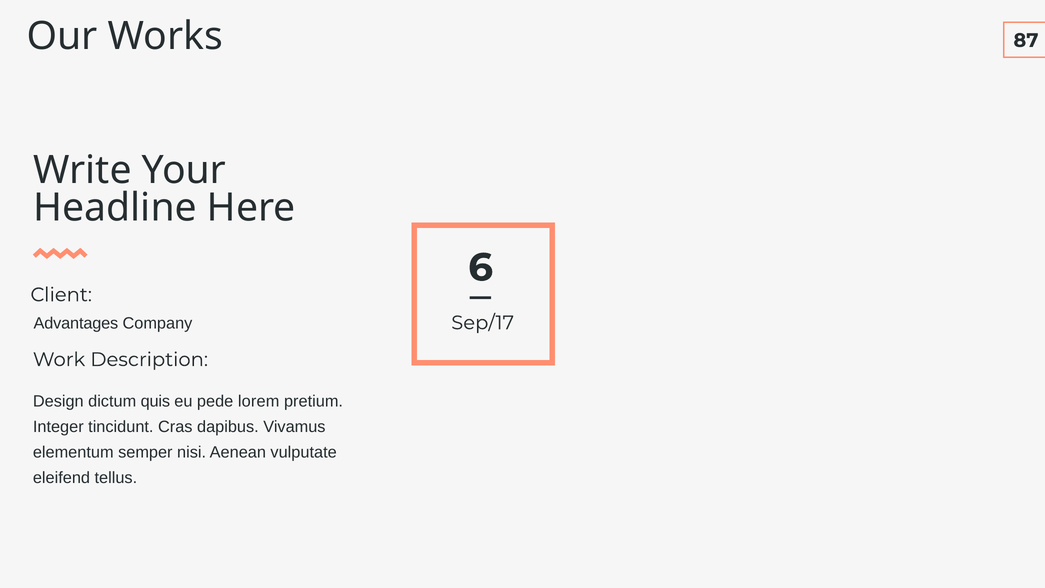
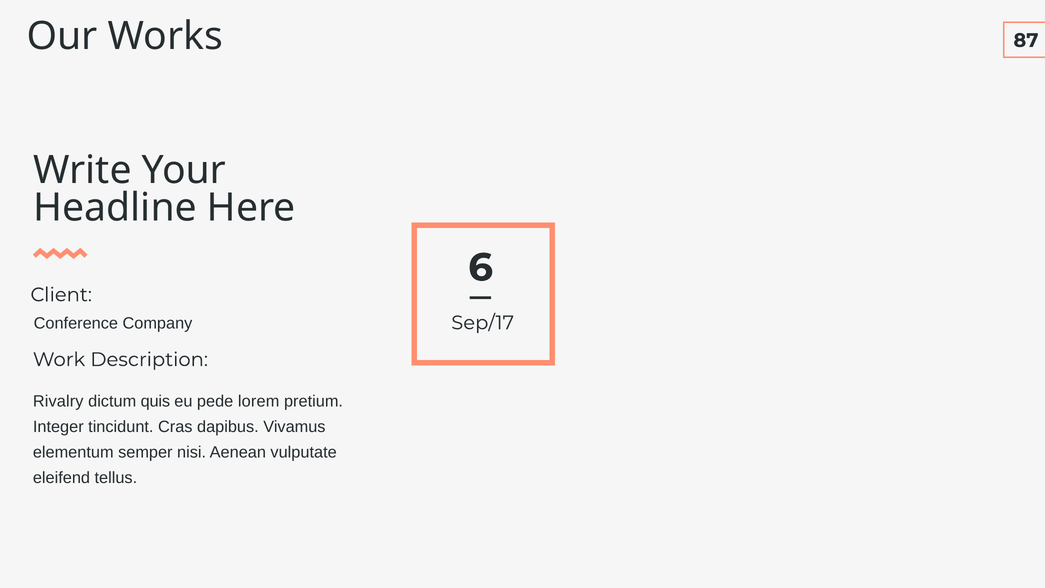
Advantages: Advantages -> Conference
Design: Design -> Rivalry
